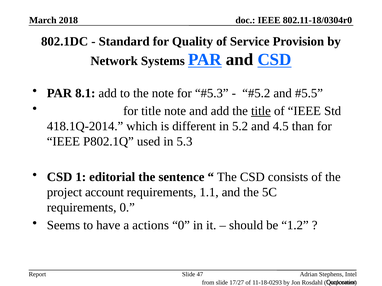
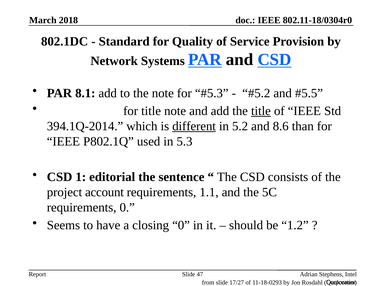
418.1Q-2014: 418.1Q-2014 -> 394.1Q-2014
different underline: none -> present
4.5: 4.5 -> 8.6
actions: actions -> closing
